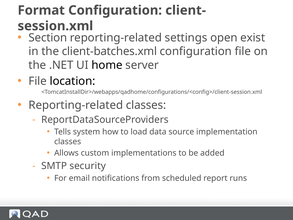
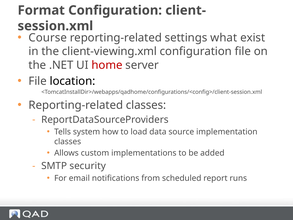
Section: Section -> Course
open: open -> what
client-batches.xml: client-batches.xml -> client-viewing.xml
home colour: black -> red
